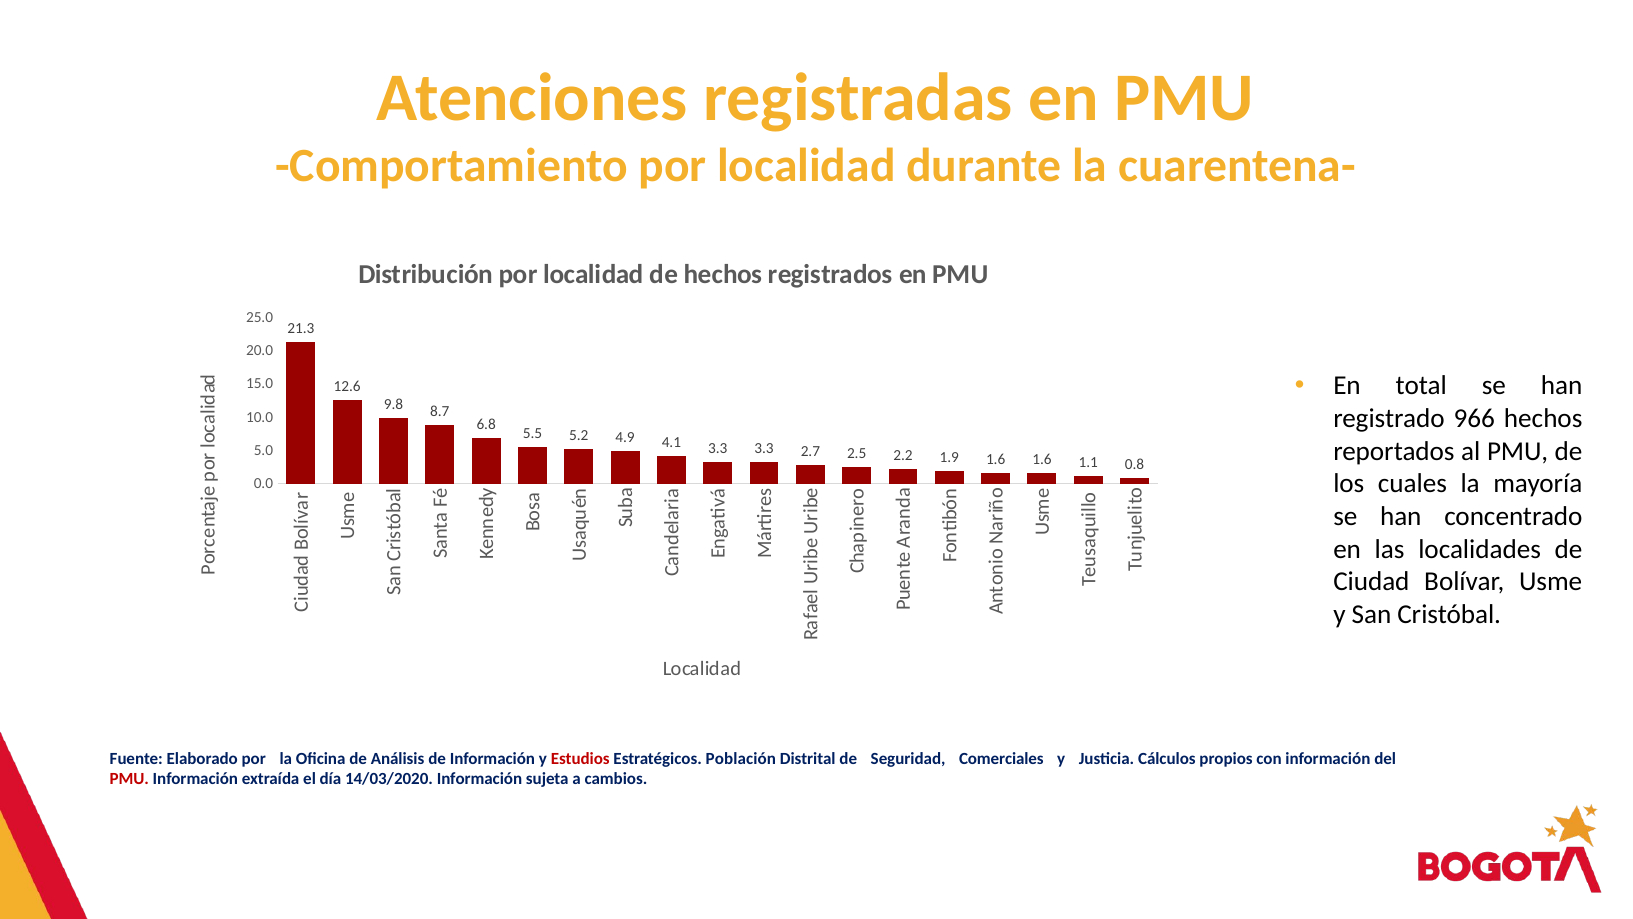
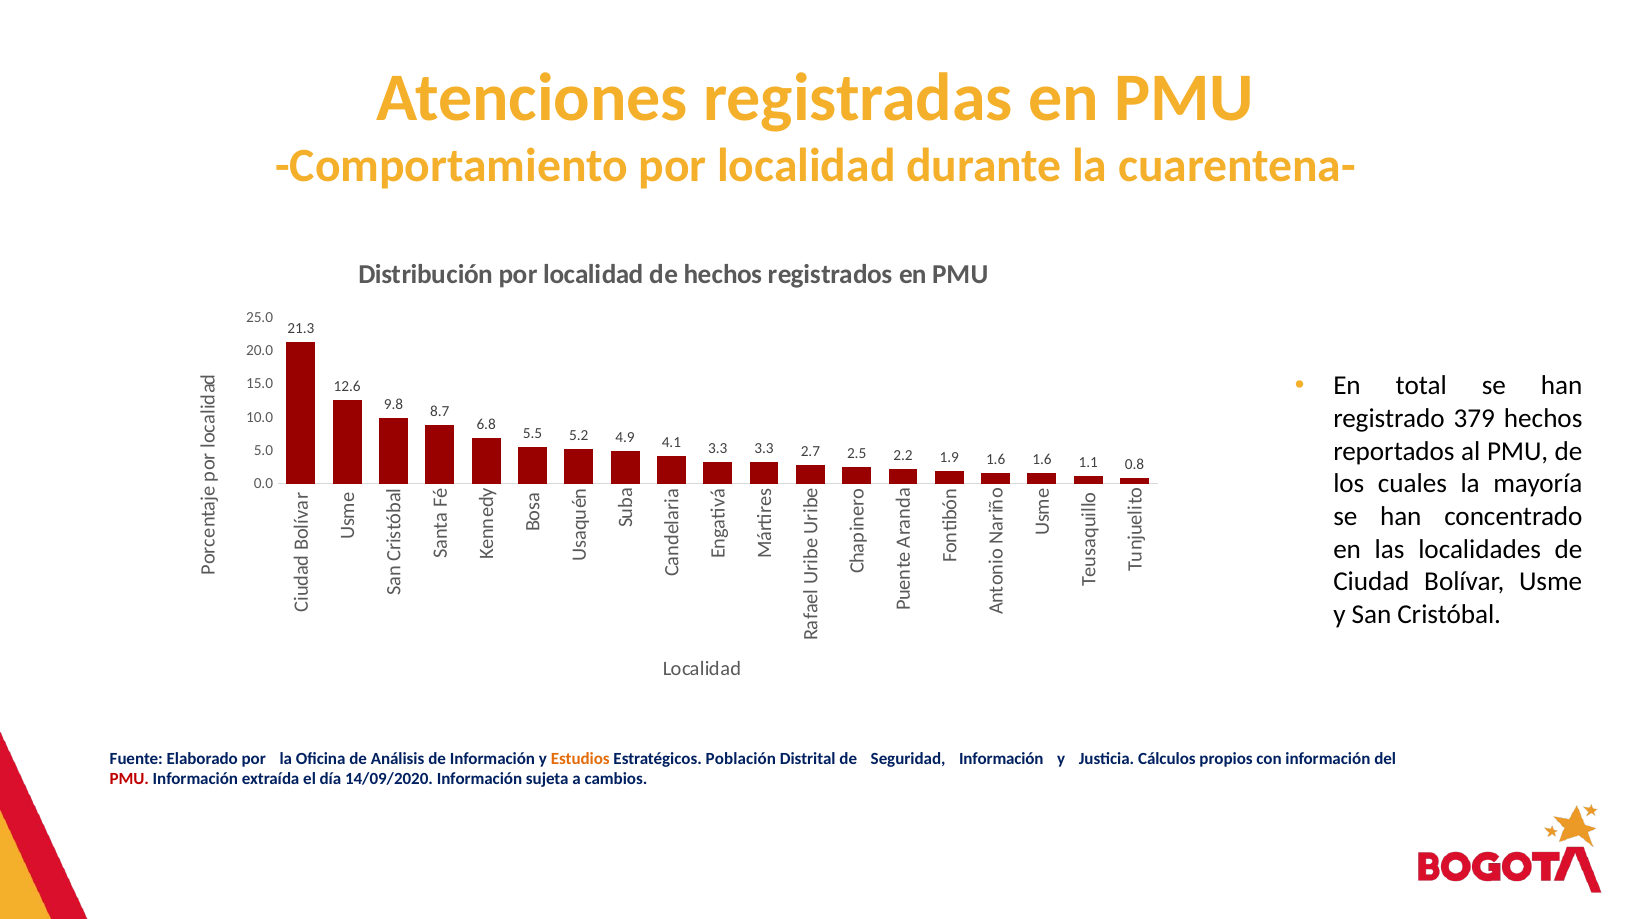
966: 966 -> 379
Estudios colour: red -> orange
Seguridad Comerciales: Comerciales -> Información
14/03/2020: 14/03/2020 -> 14/09/2020
